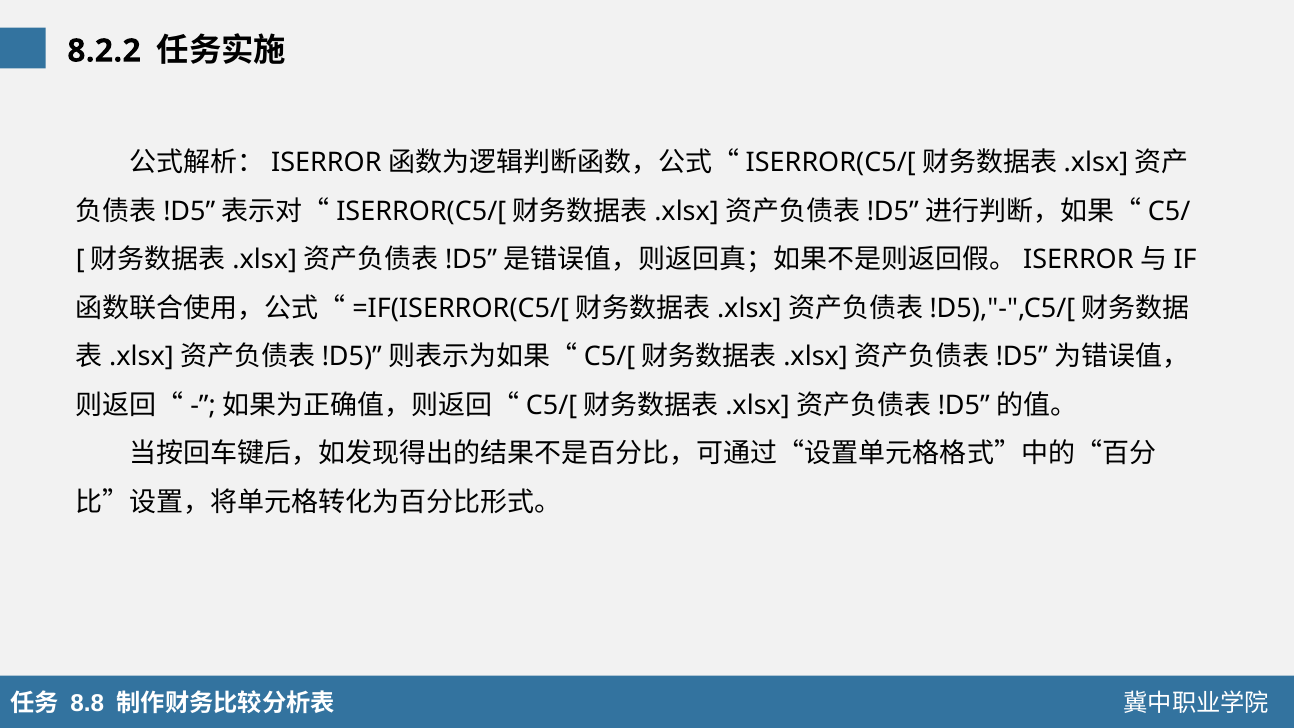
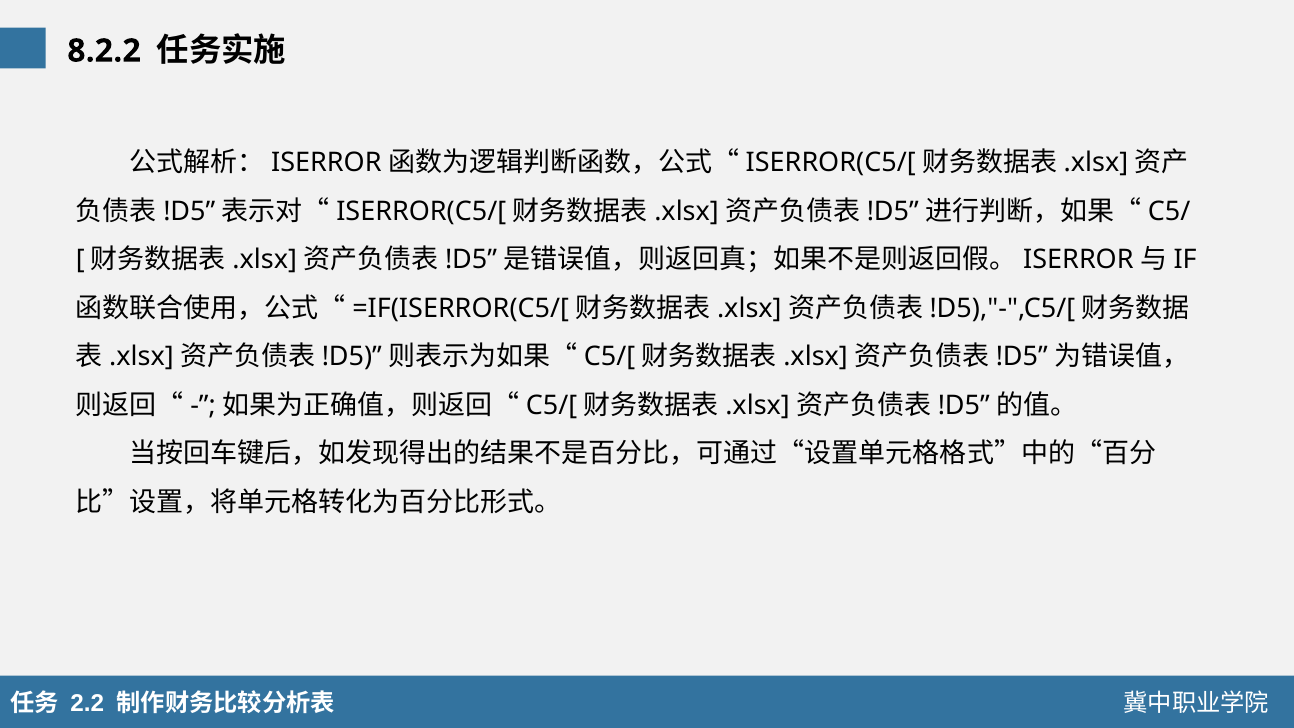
8.8: 8.8 -> 2.2
